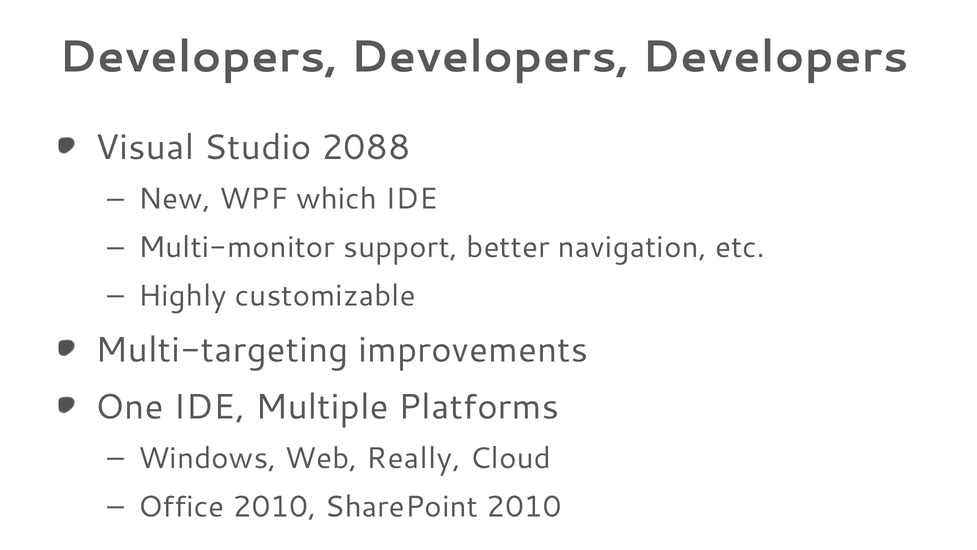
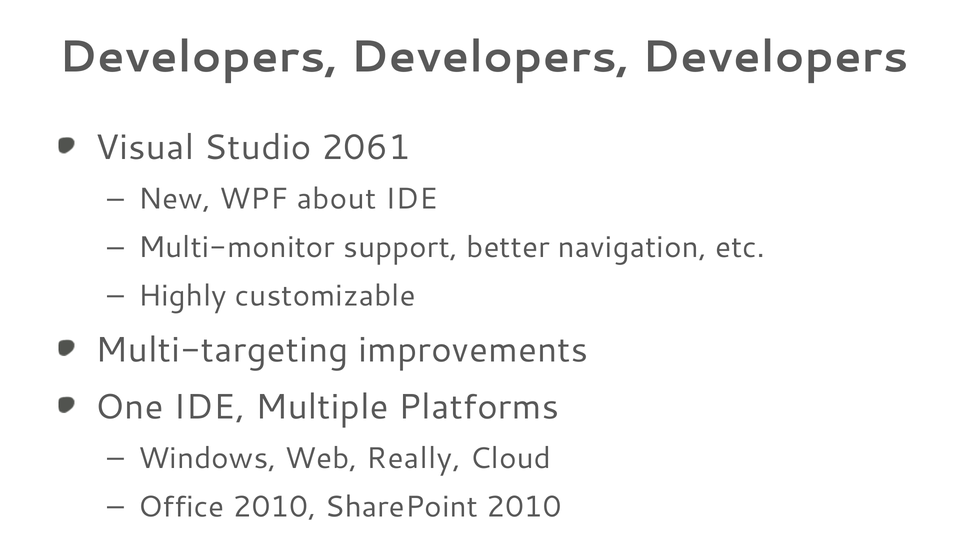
2088: 2088 -> 2061
which: which -> about
